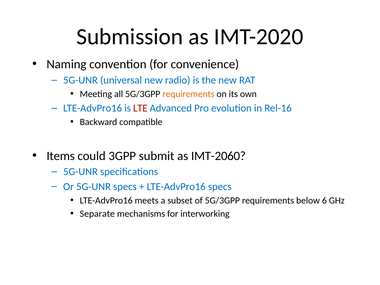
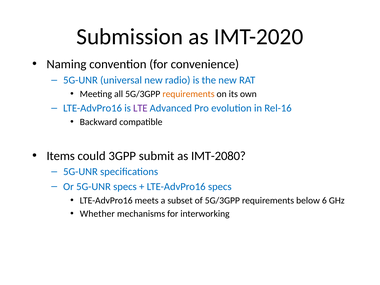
LTE colour: red -> purple
IMT-2060: IMT-2060 -> IMT-2080
Separate: Separate -> Whether
